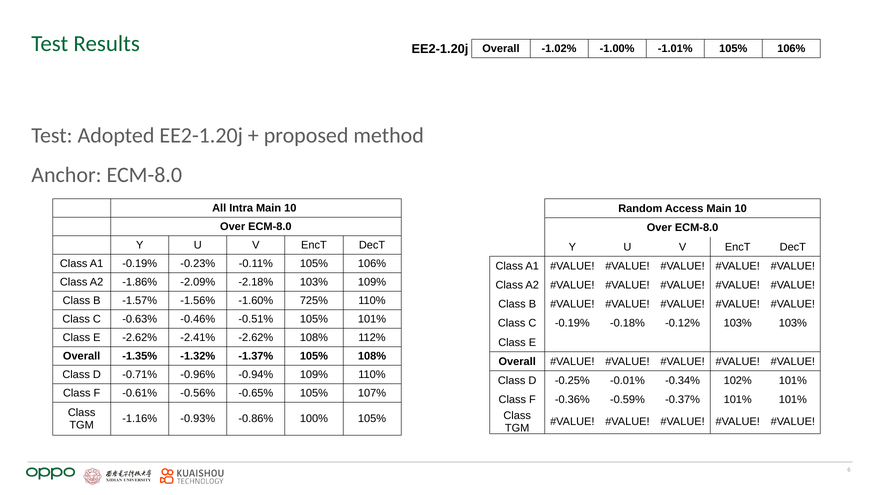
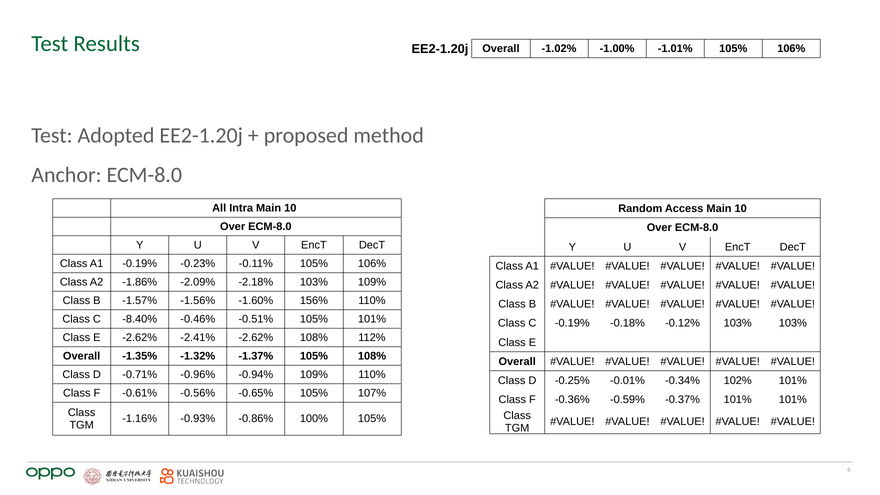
725%: 725% -> 156%
-0.63%: -0.63% -> -8.40%
